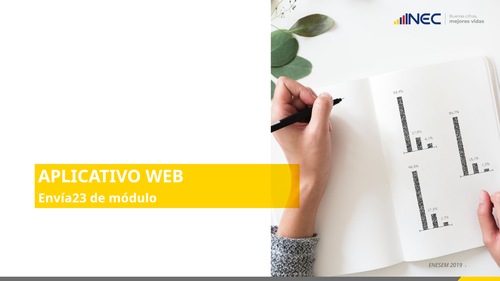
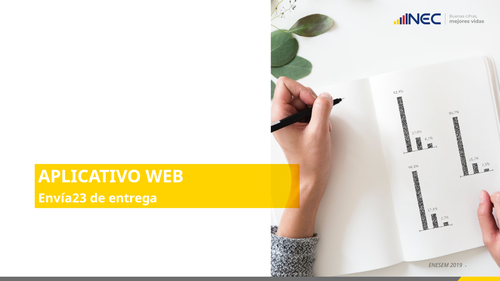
módulo: módulo -> entrega
